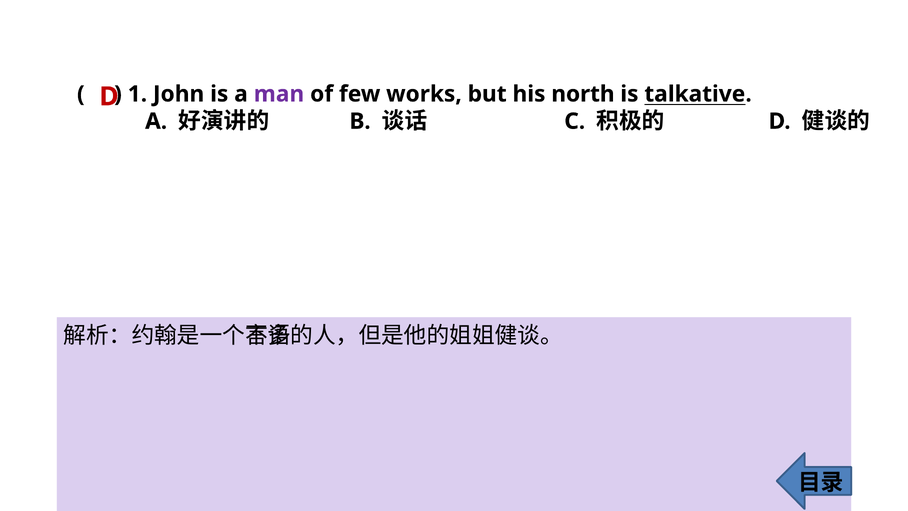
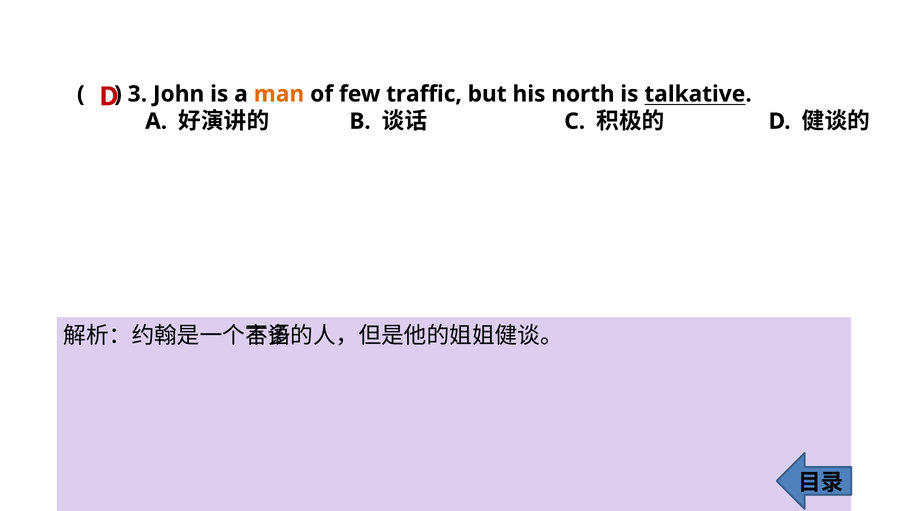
1: 1 -> 3
man colour: purple -> orange
works: works -> traffic
